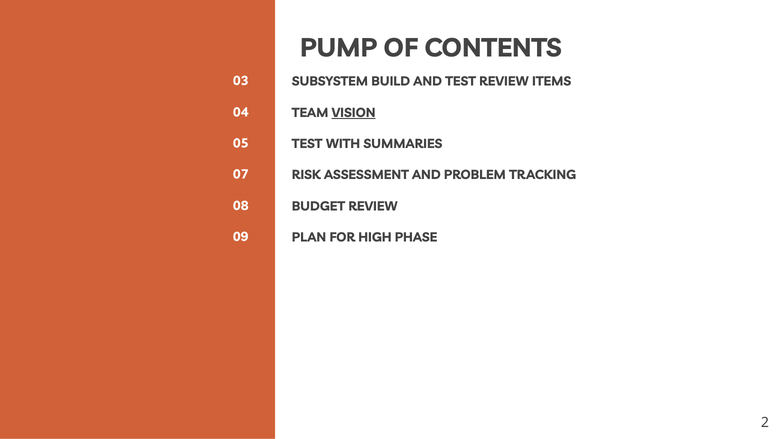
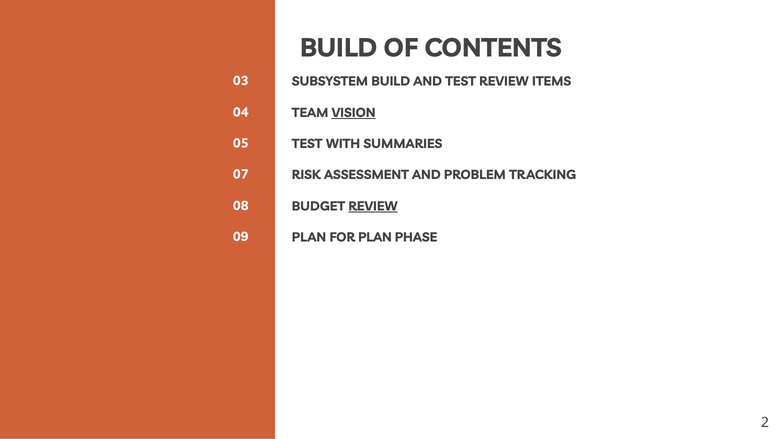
PUMP at (339, 48): PUMP -> BUILD
REVIEW at (373, 206) underline: none -> present
FOR HIGH: HIGH -> PLAN
